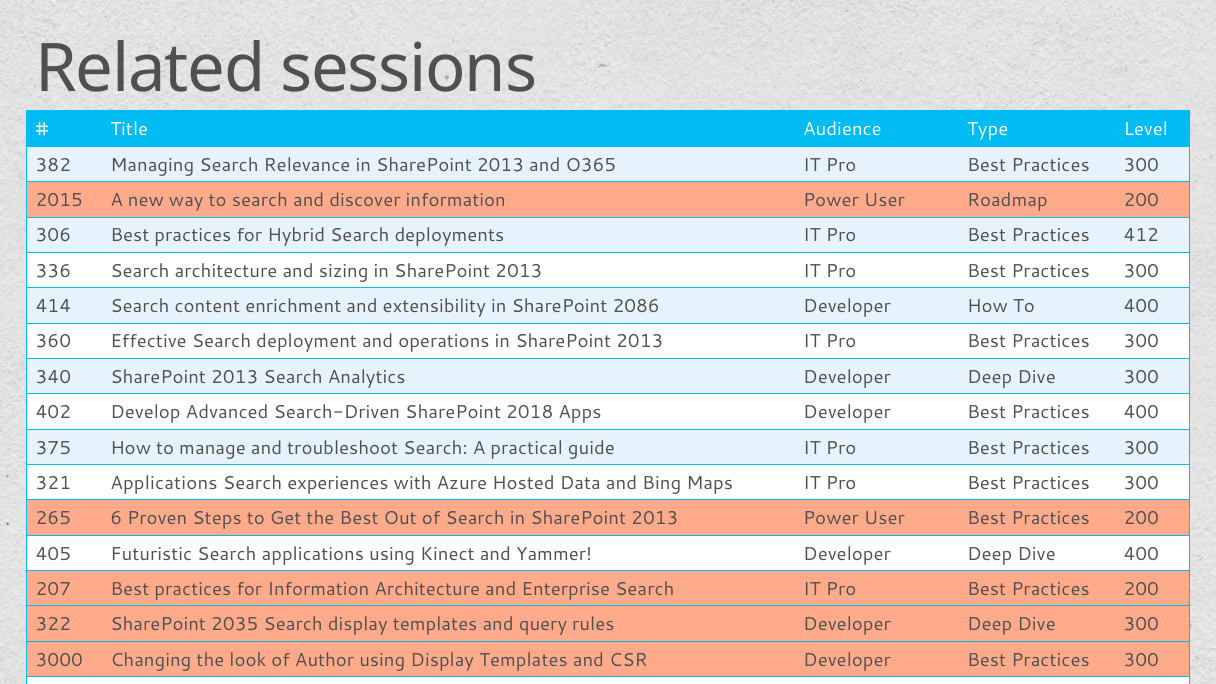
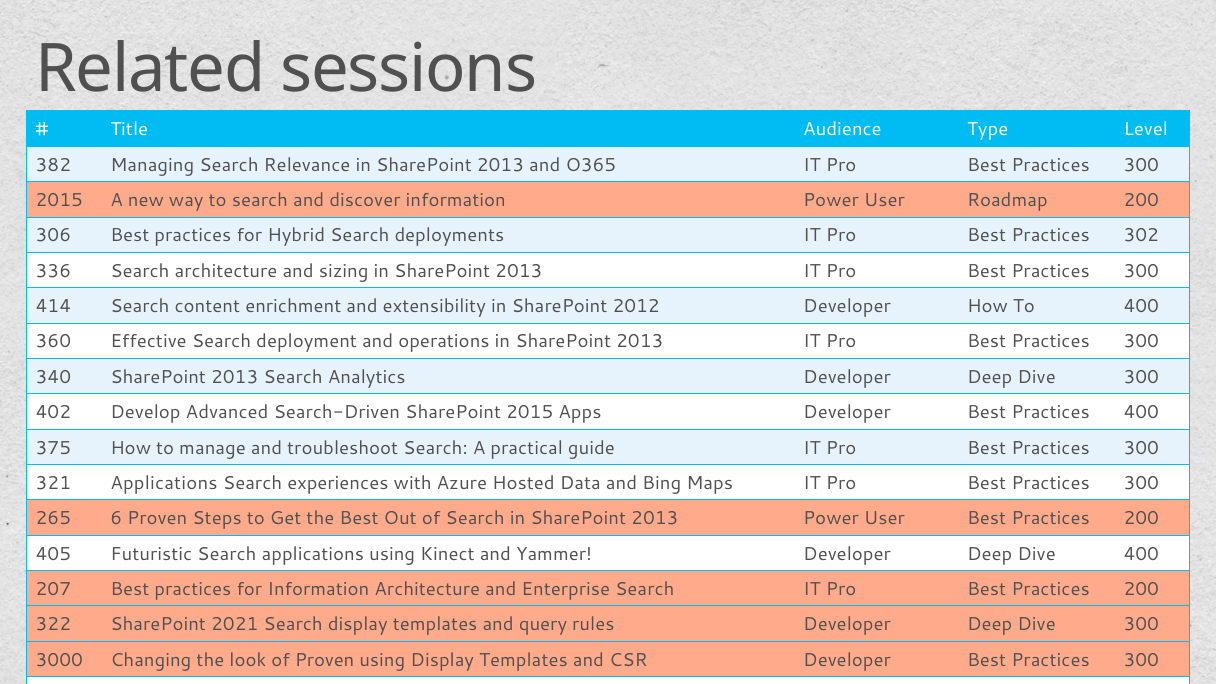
412: 412 -> 302
2086: 2086 -> 2012
SharePoint 2018: 2018 -> 2015
2035: 2035 -> 2021
of Author: Author -> Proven
